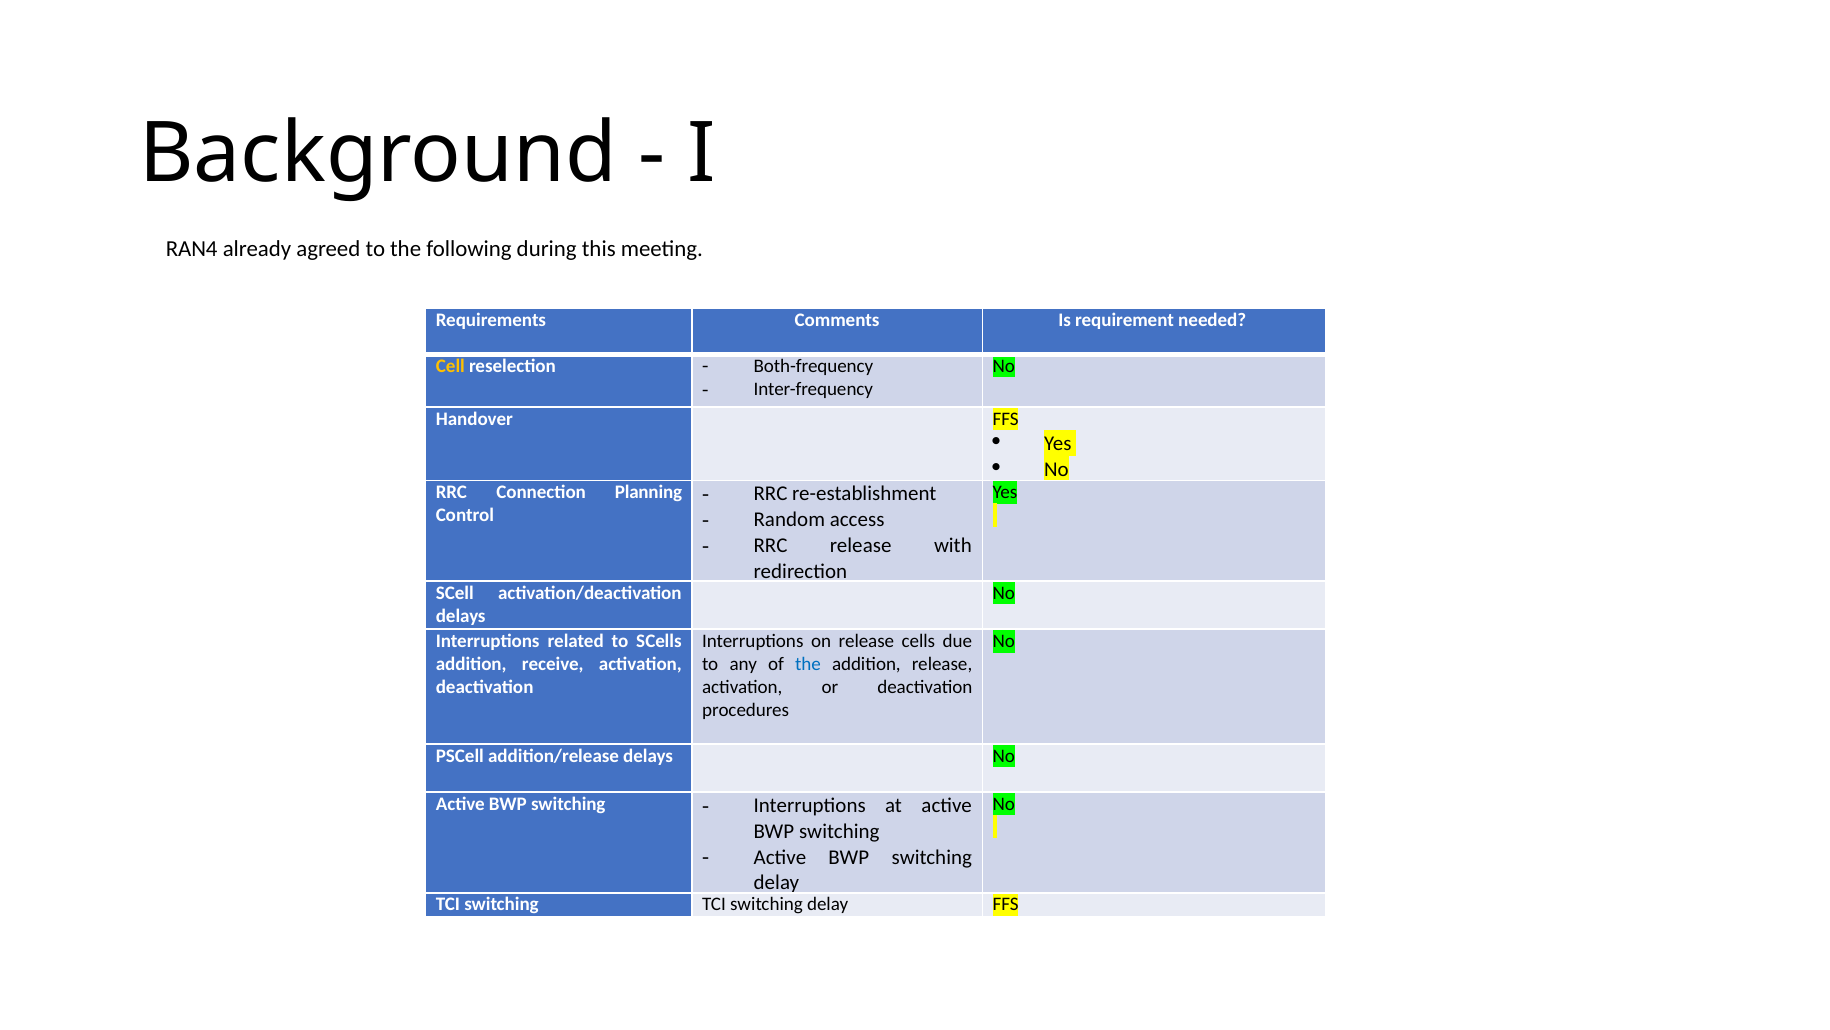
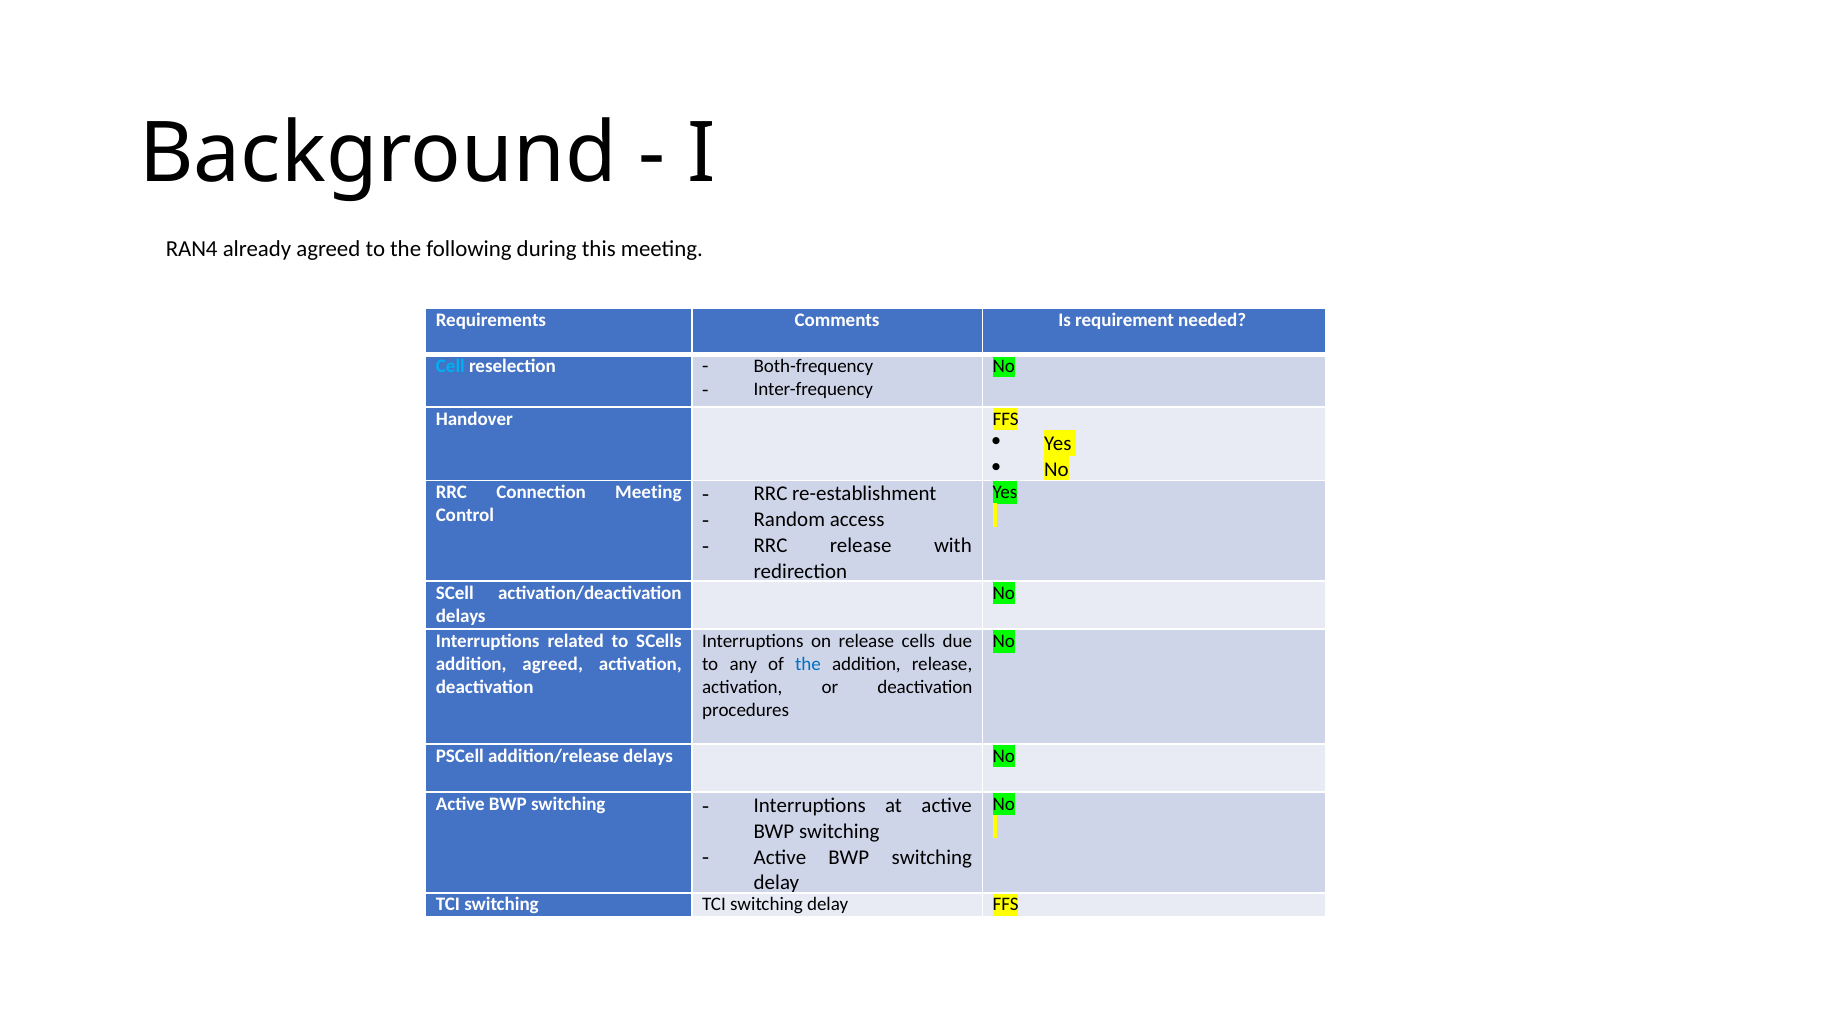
Cell colour: yellow -> light blue
Connection Planning: Planning -> Meeting
addition receive: receive -> agreed
